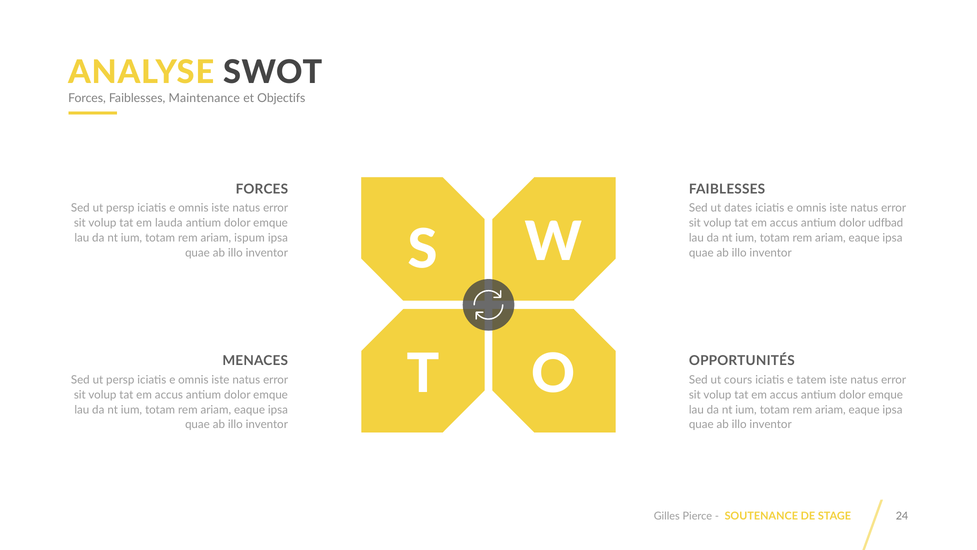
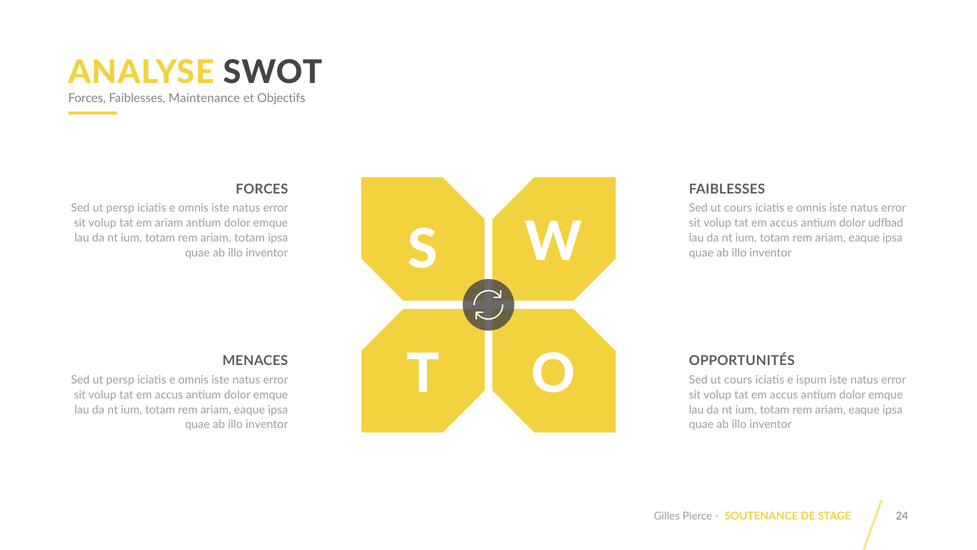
dates at (738, 208): dates -> cours
em lauda: lauda -> ariam
ariam ispum: ispum -> totam
tatem: tatem -> ispum
